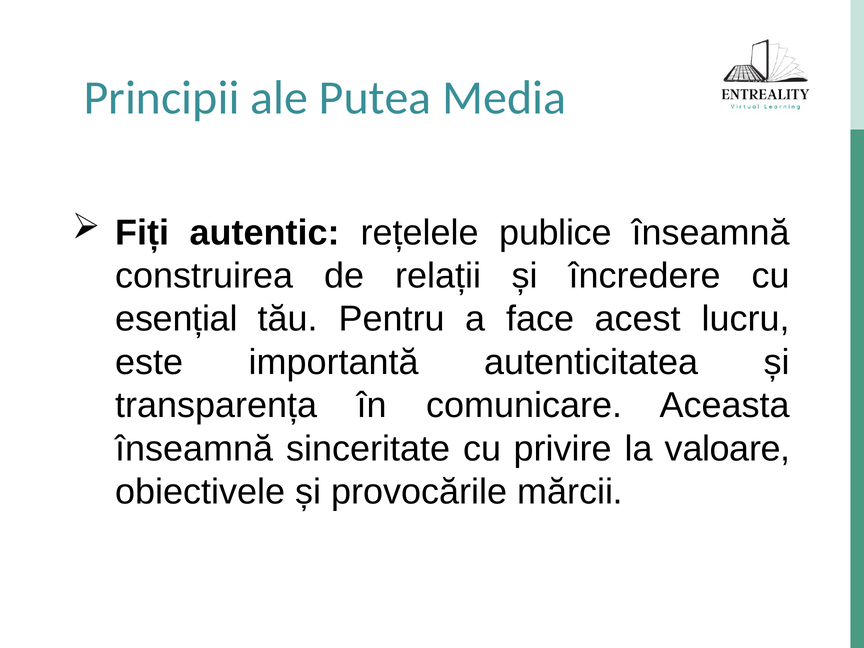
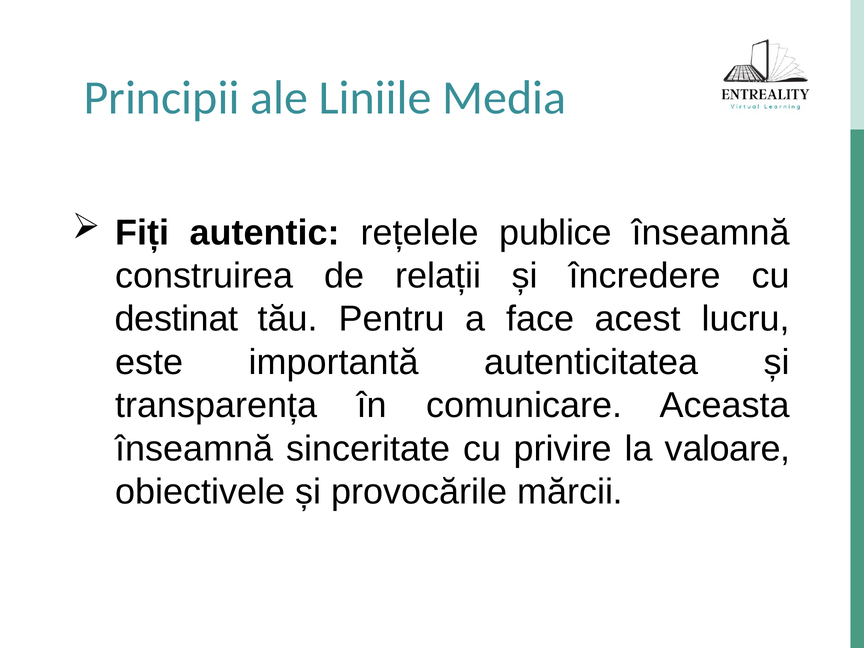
Putea: Putea -> Liniile
esențial: esențial -> destinat
